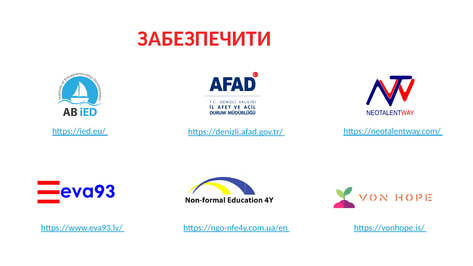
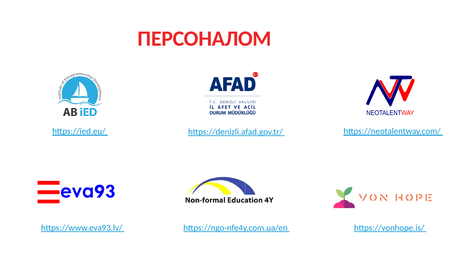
ЗАБЕЗПЕЧИТИ: ЗАБЕЗПЕЧИТИ -> ПЕРСОНАЛОМ
